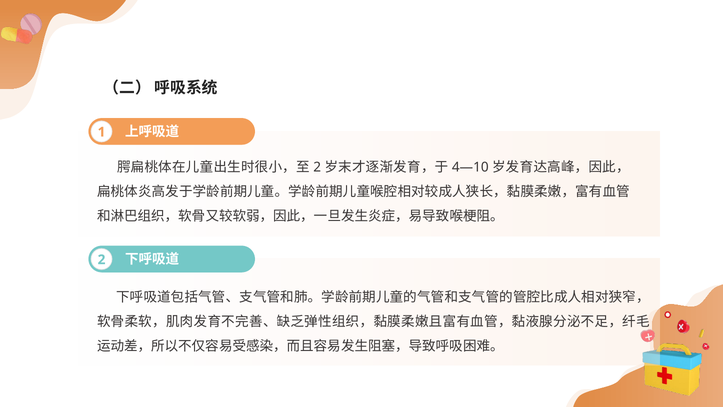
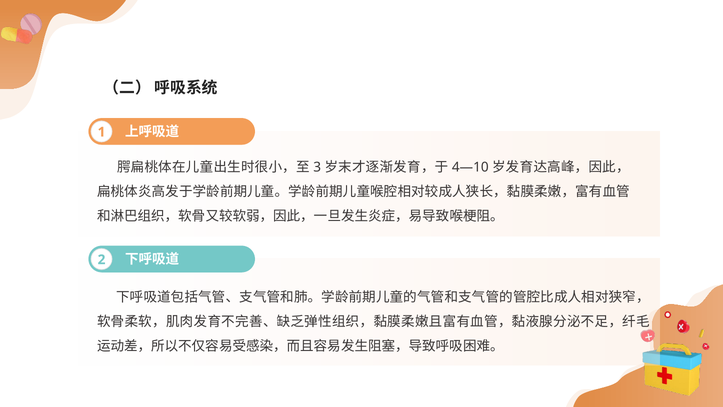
2 at (317, 167): 2 -> 3
